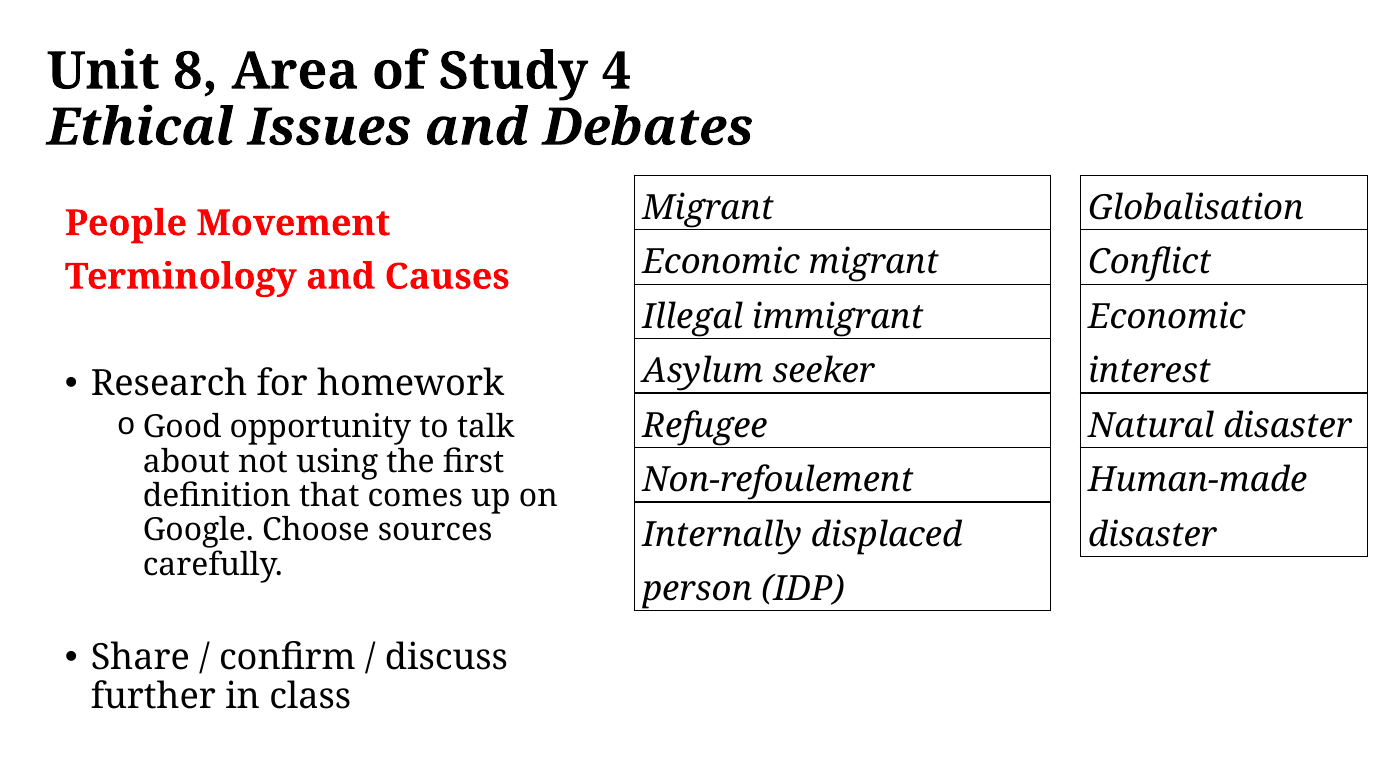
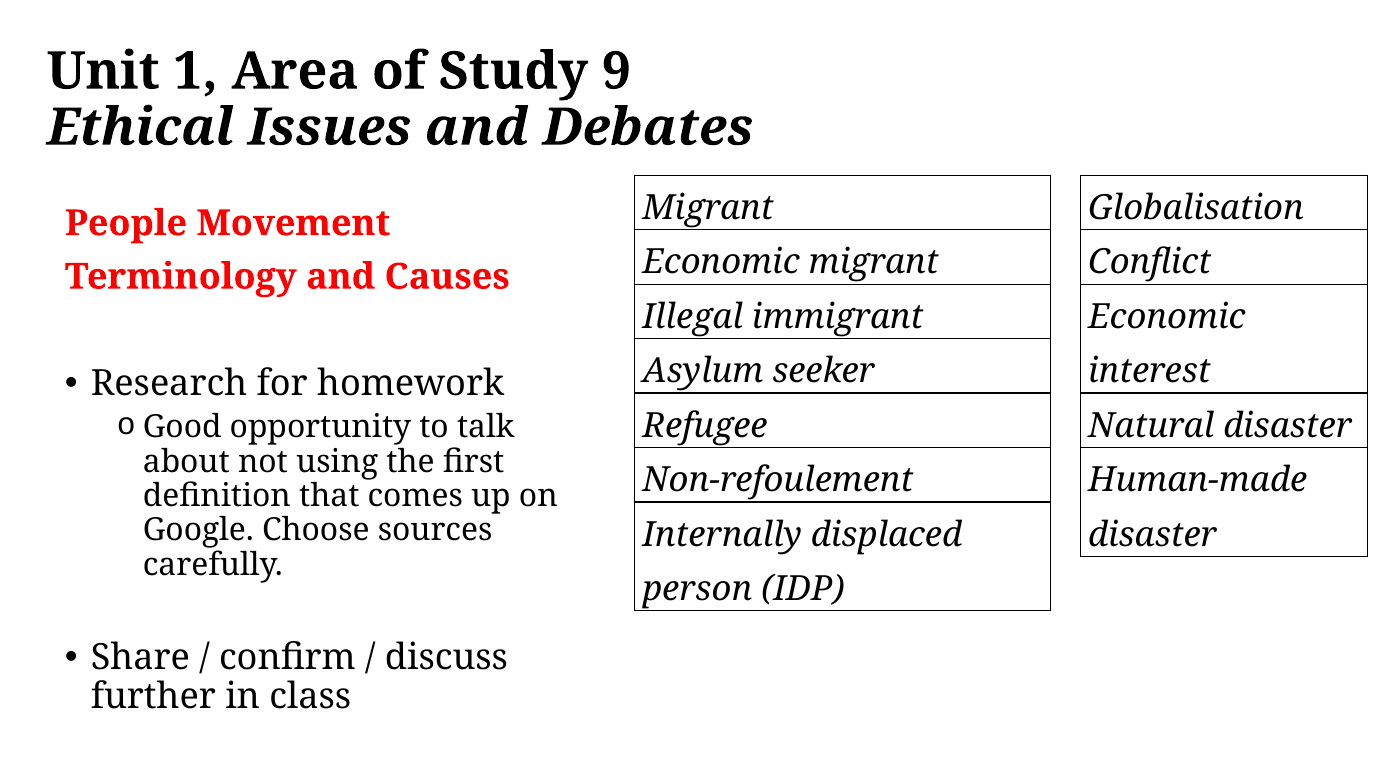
8: 8 -> 1
4: 4 -> 9
